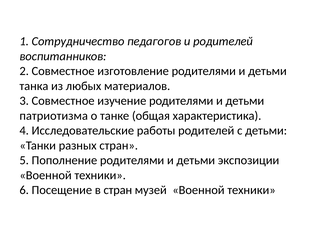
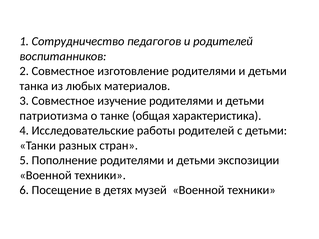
в стран: стран -> детях
